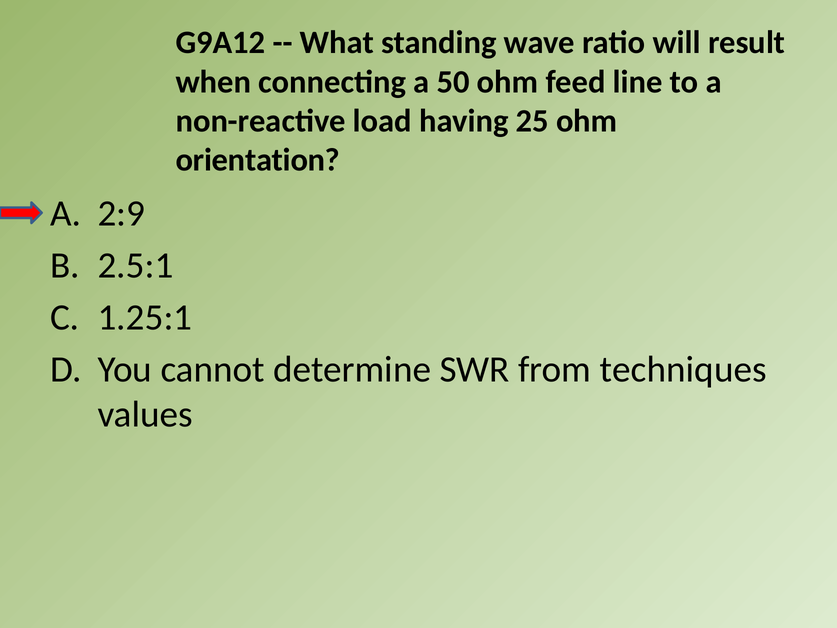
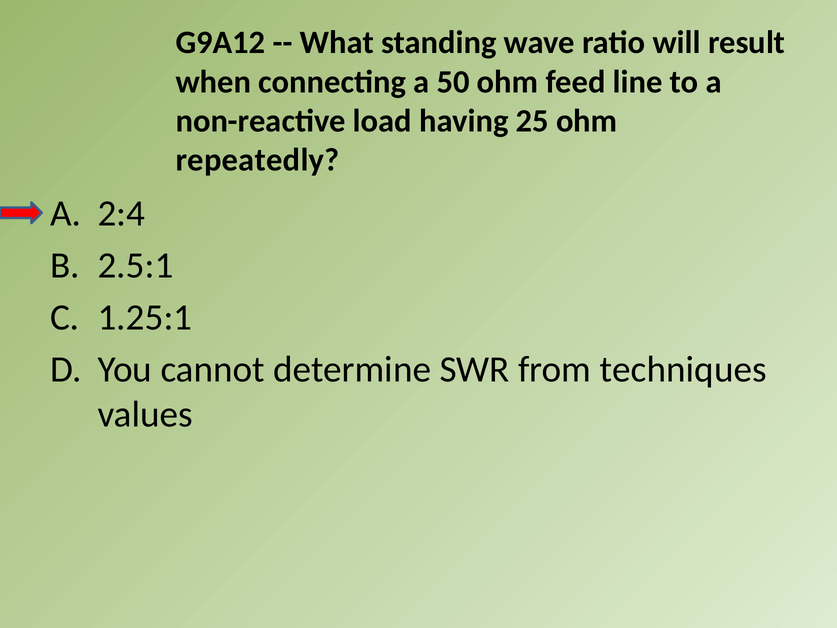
orientation: orientation -> repeatedly
2:9: 2:9 -> 2:4
